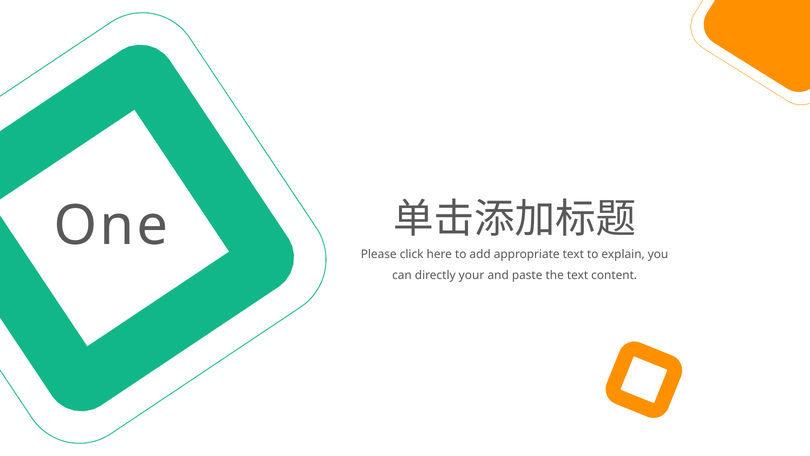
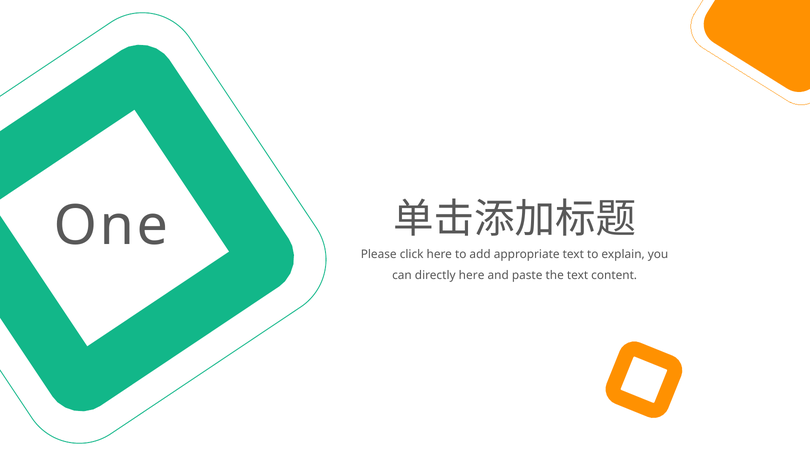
directly your: your -> here
